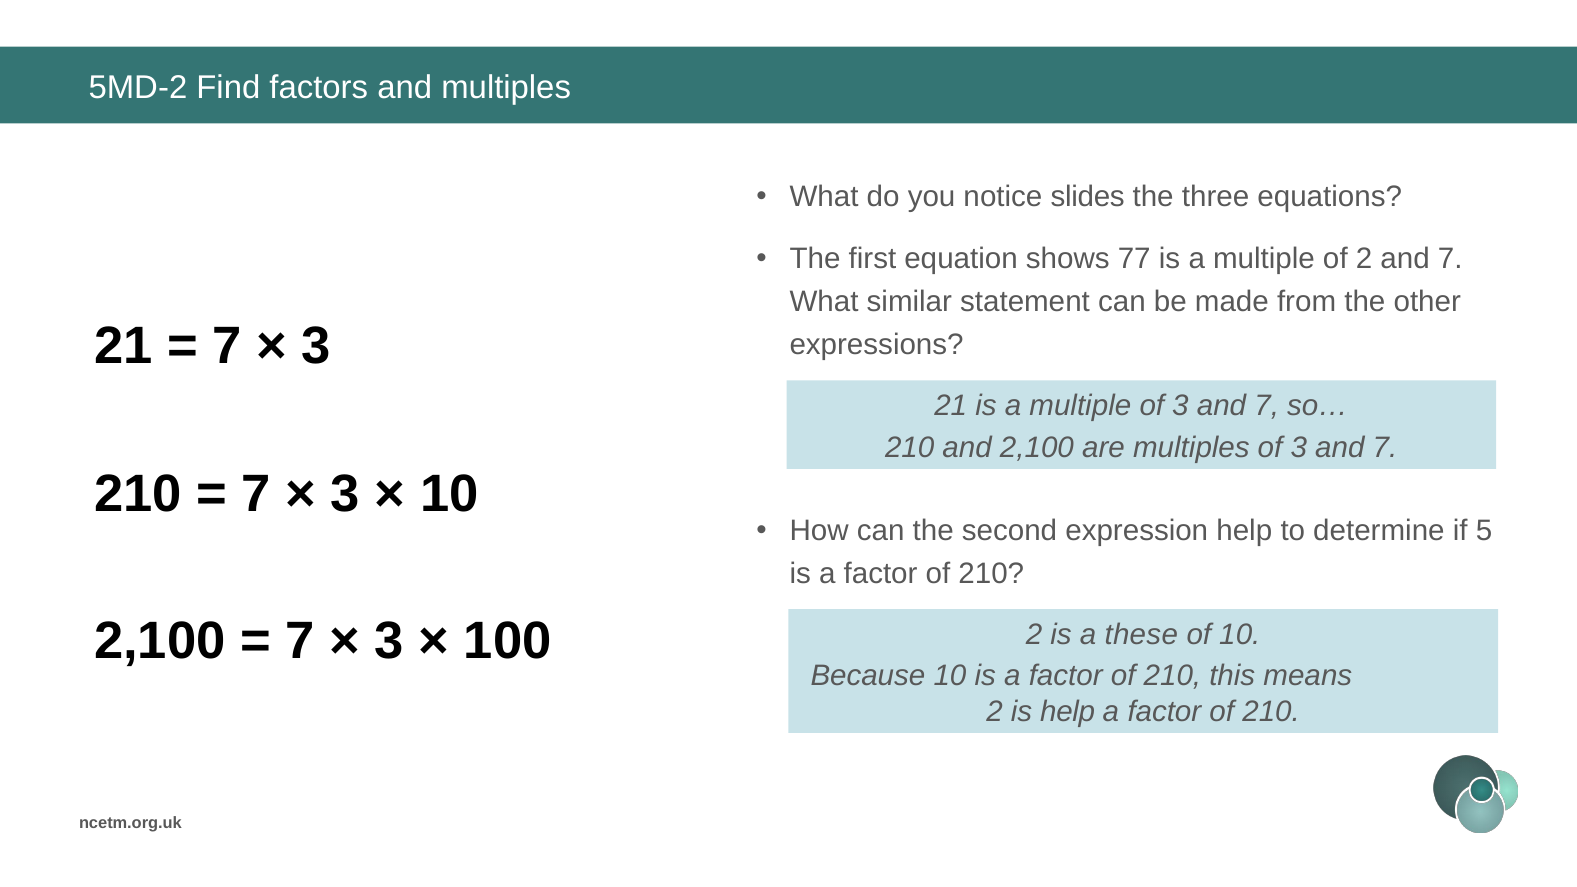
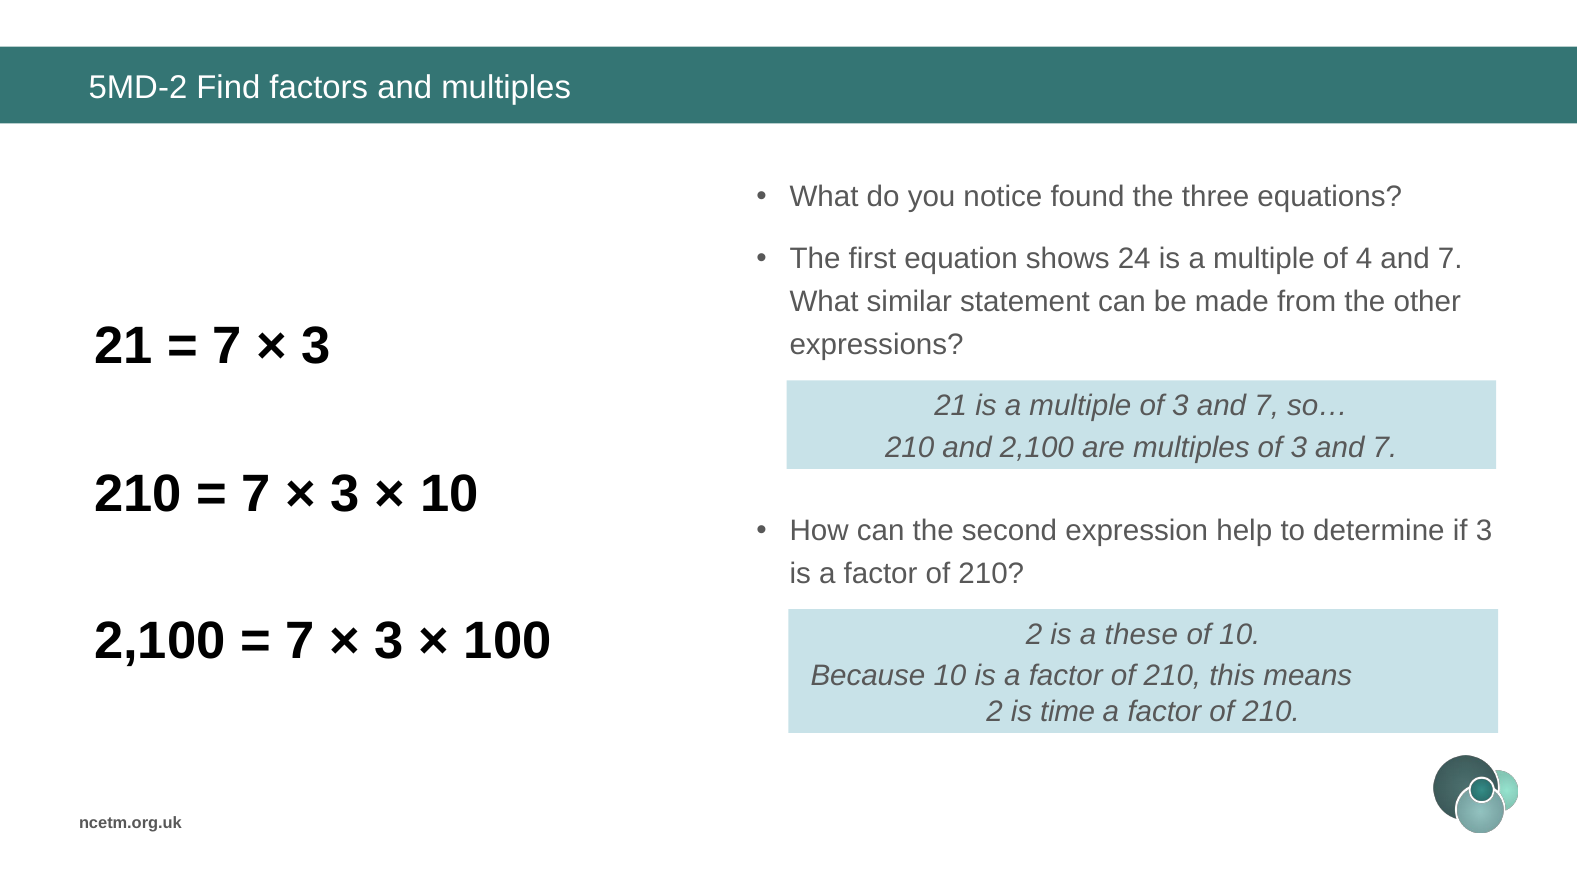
slides: slides -> found
77: 77 -> 24
of 2: 2 -> 4
if 5: 5 -> 3
is help: help -> time
